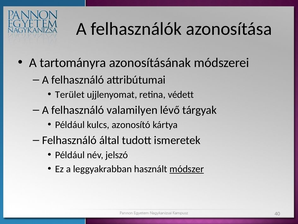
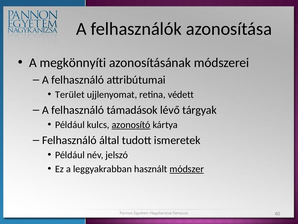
tartományra: tartományra -> megkönnyíti
valamilyen: valamilyen -> támadások
azonosító underline: none -> present
